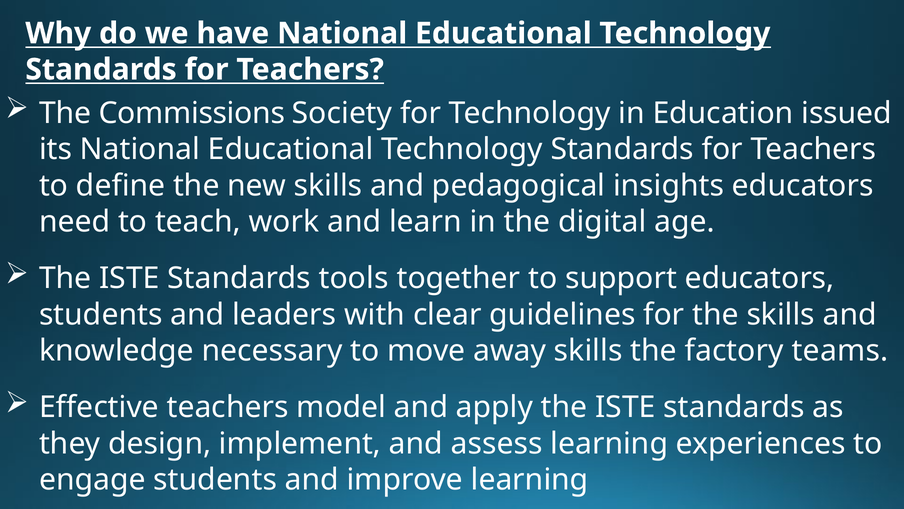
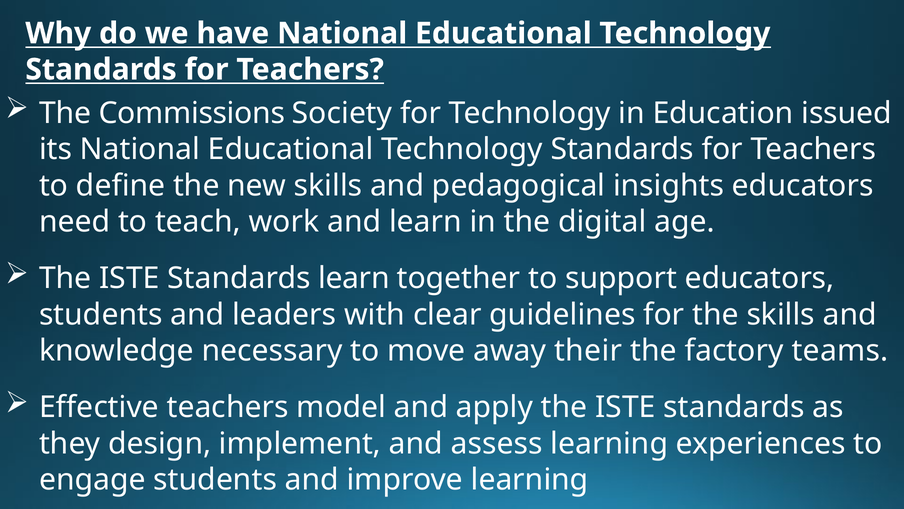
Standards tools: tools -> learn
away skills: skills -> their
